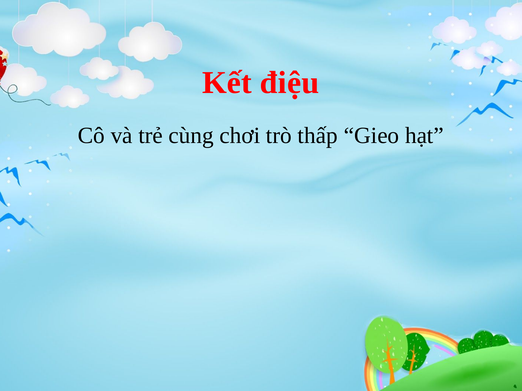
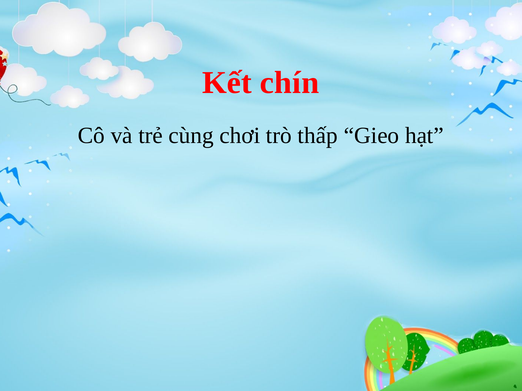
điệu: điệu -> chín
